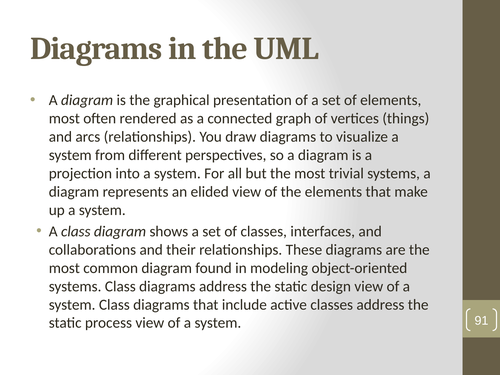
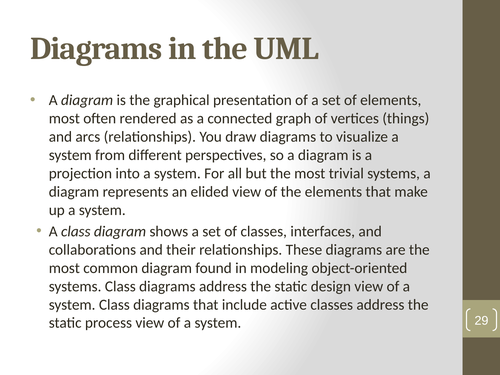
91: 91 -> 29
